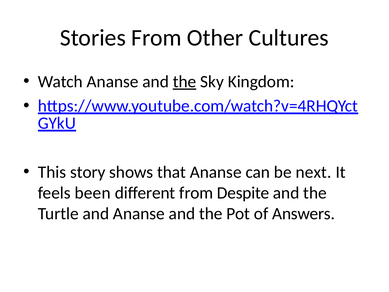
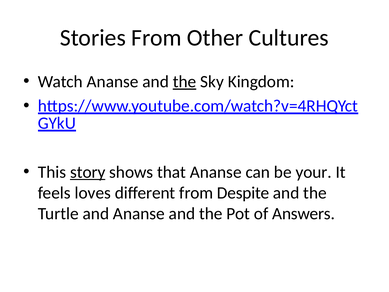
story underline: none -> present
next: next -> your
been: been -> loves
